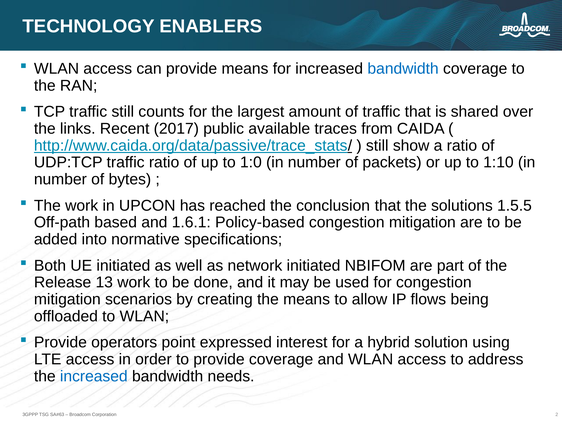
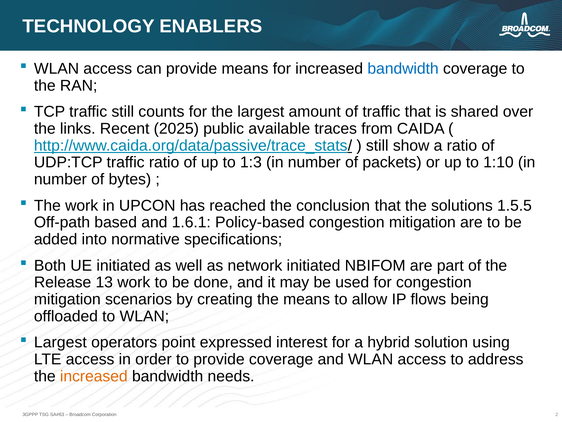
2017: 2017 -> 2025
1:0: 1:0 -> 1:3
Provide at (60, 342): Provide -> Largest
increased at (94, 376) colour: blue -> orange
